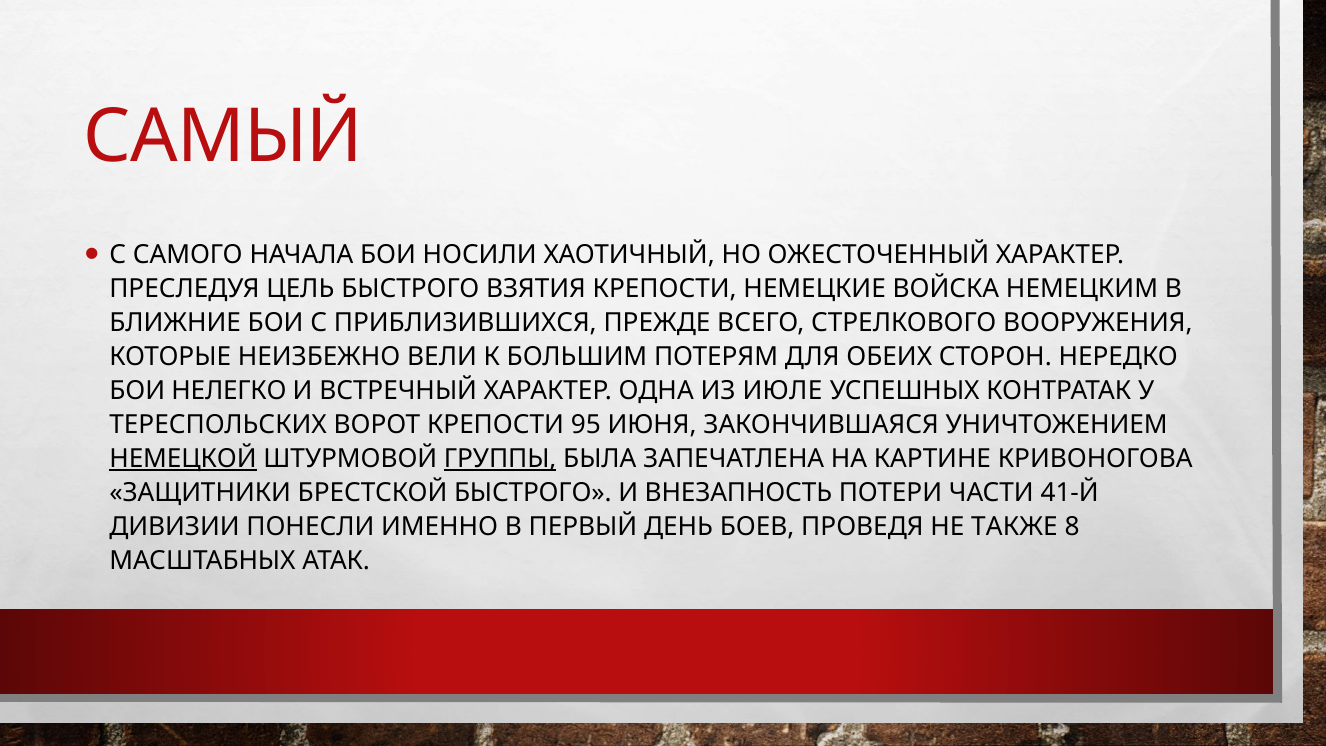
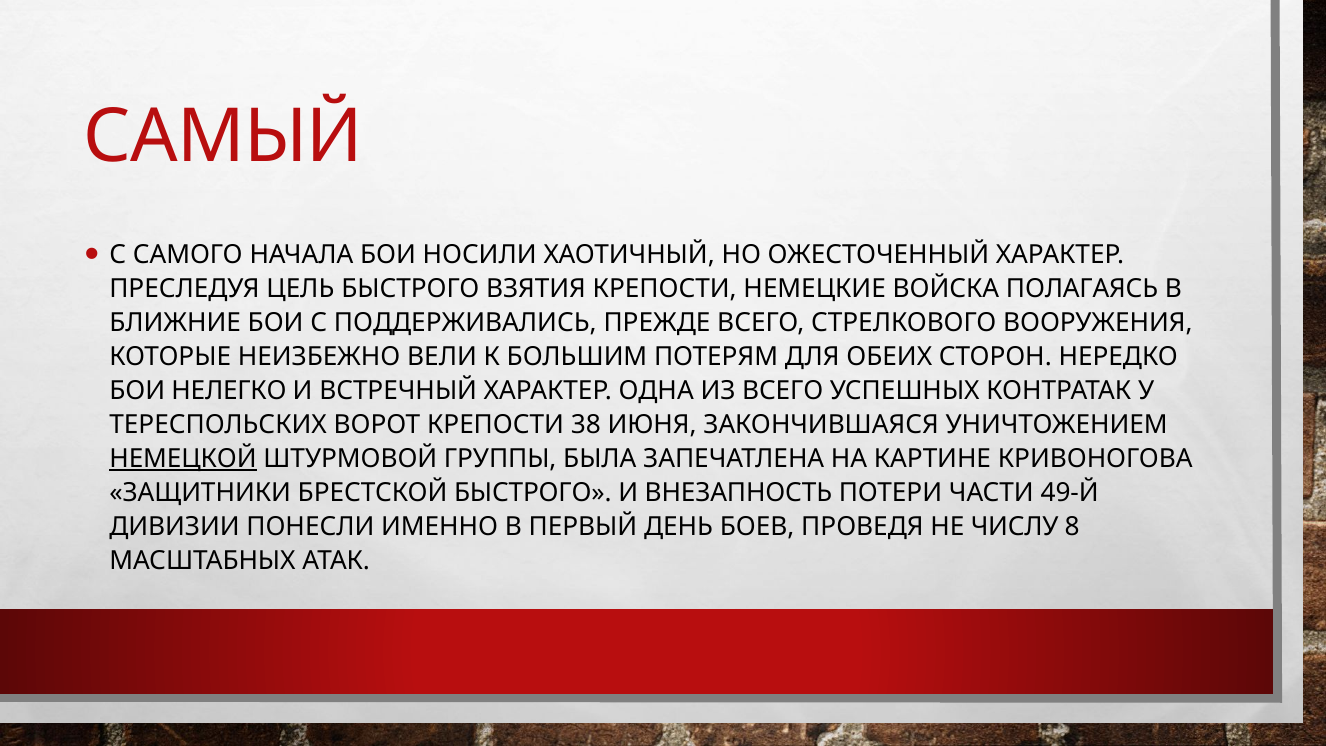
НЕМЕЦКИМ: НЕМЕЦКИМ -> ПОЛАГАЯСЬ
ПРИБЛИЗИВШИХСЯ: ПРИБЛИЗИВШИХСЯ -> ПОДДЕРЖИВАЛИСЬ
ИЗ ИЮЛЕ: ИЮЛЕ -> ВСЕГО
95: 95 -> 38
ГРУППЫ underline: present -> none
41-Й: 41-Й -> 49-Й
ТАКЖЕ: ТАКЖЕ -> ЧИСЛУ
